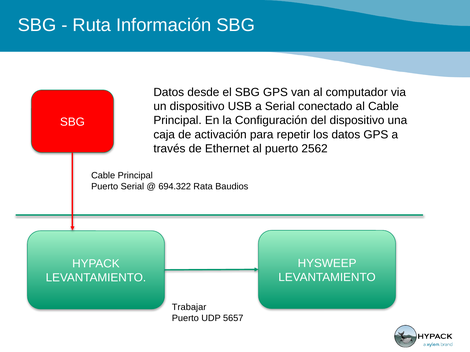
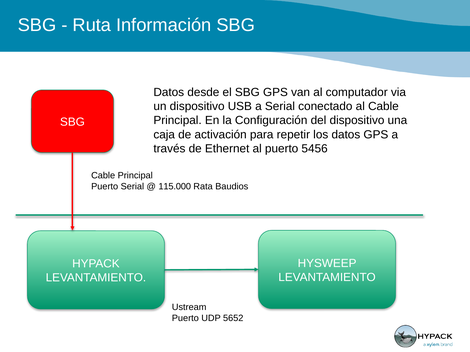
2562: 2562 -> 5456
694.322: 694.322 -> 115.000
Trabajar: Trabajar -> Ustream
5657: 5657 -> 5652
